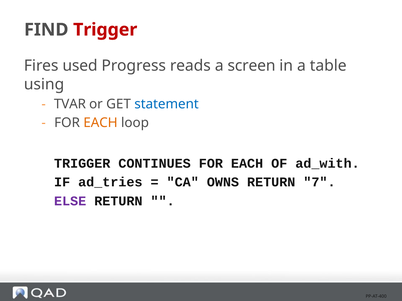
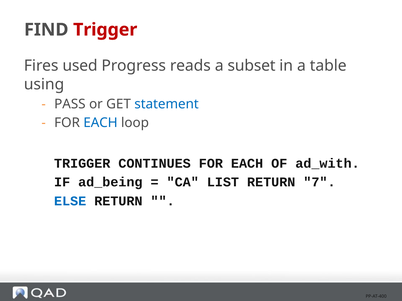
screen: screen -> subset
TVAR: TVAR -> PASS
EACH at (101, 123) colour: orange -> blue
ad_tries: ad_tries -> ad_being
OWNS: OWNS -> LIST
ELSE colour: purple -> blue
